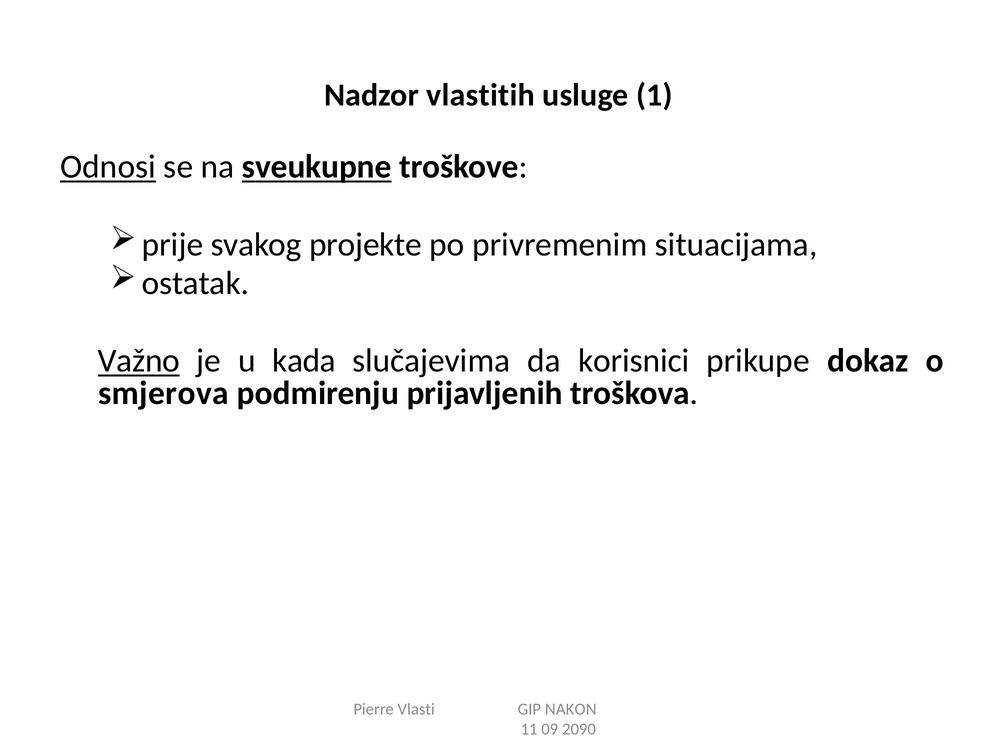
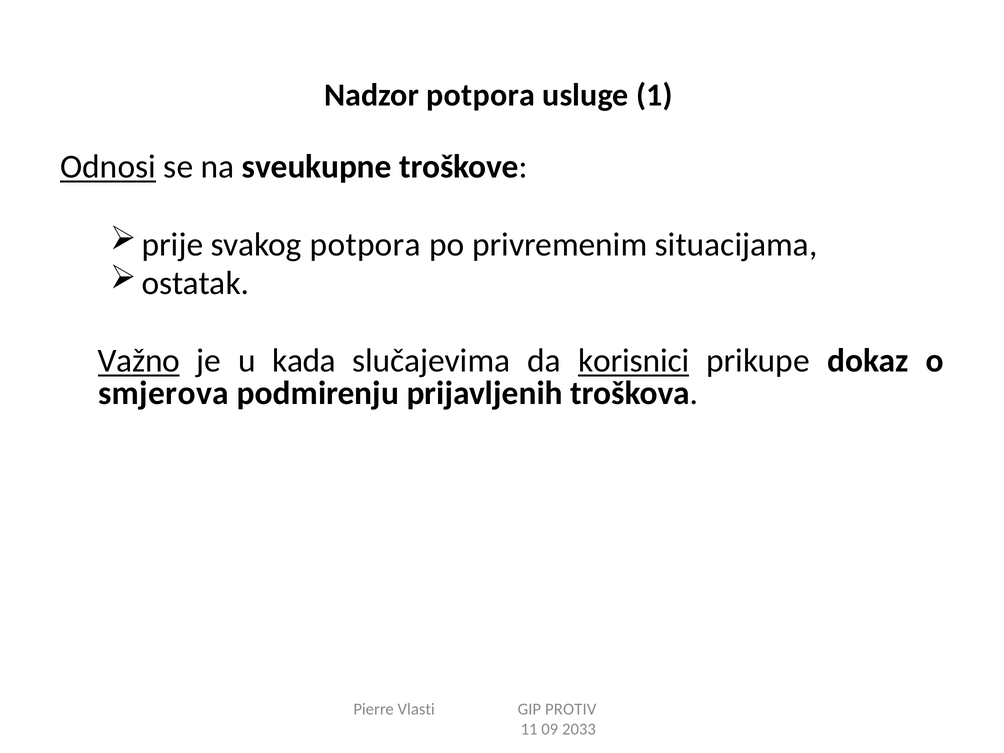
Nadzor vlastitih: vlastitih -> potpora
sveukupne underline: present -> none
svakog projekte: projekte -> potpora
korisnici underline: none -> present
NAKON: NAKON -> PROTIV
2090: 2090 -> 2033
